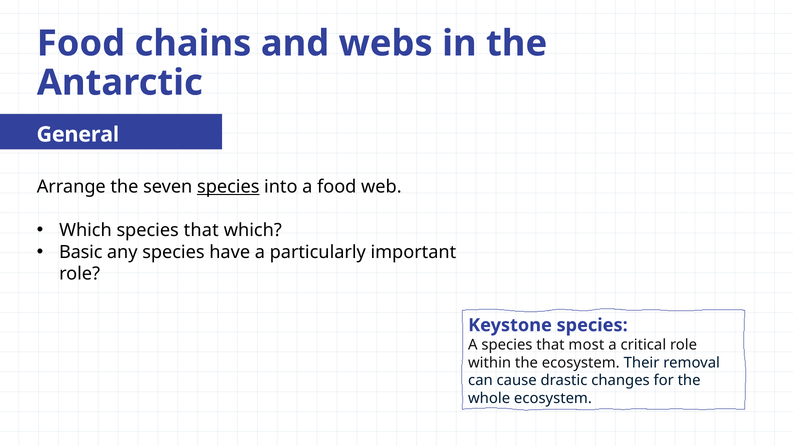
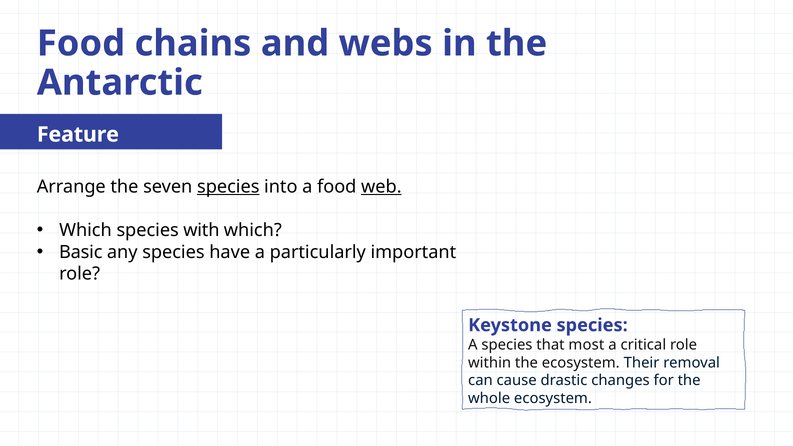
General: General -> Feature
web underline: none -> present
Which species that: that -> with
